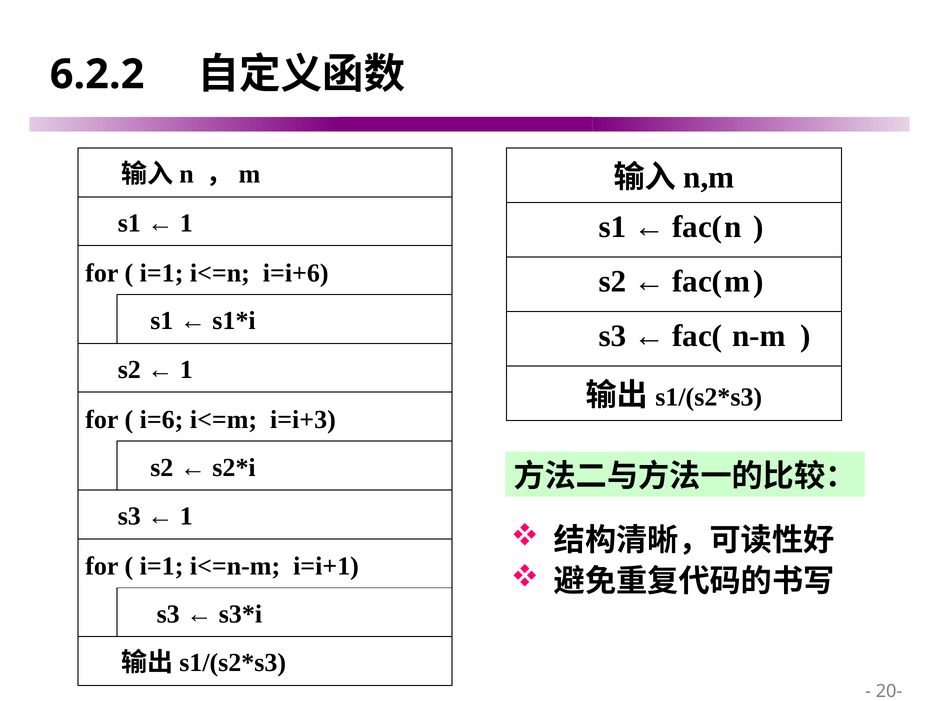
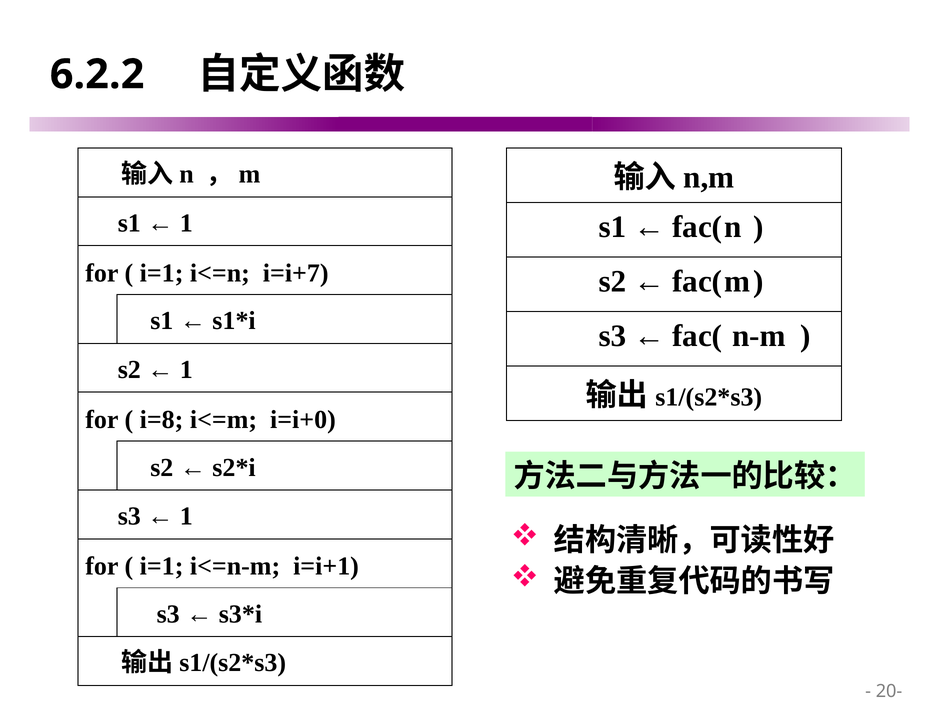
i=i+6: i=i+6 -> i=i+7
i=6: i=6 -> i=8
i=i+3: i=i+3 -> i=i+0
